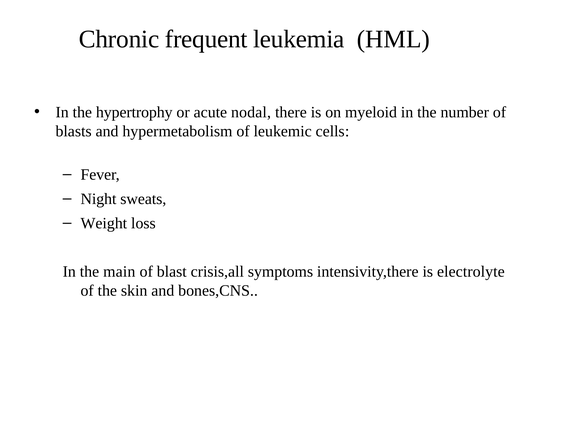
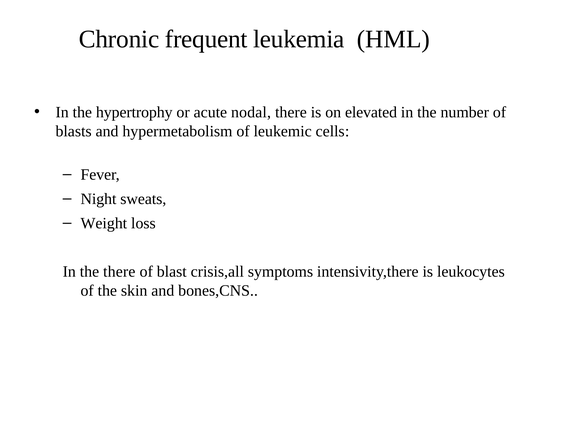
myeloid: myeloid -> elevated
the main: main -> there
electrolyte: electrolyte -> leukocytes
